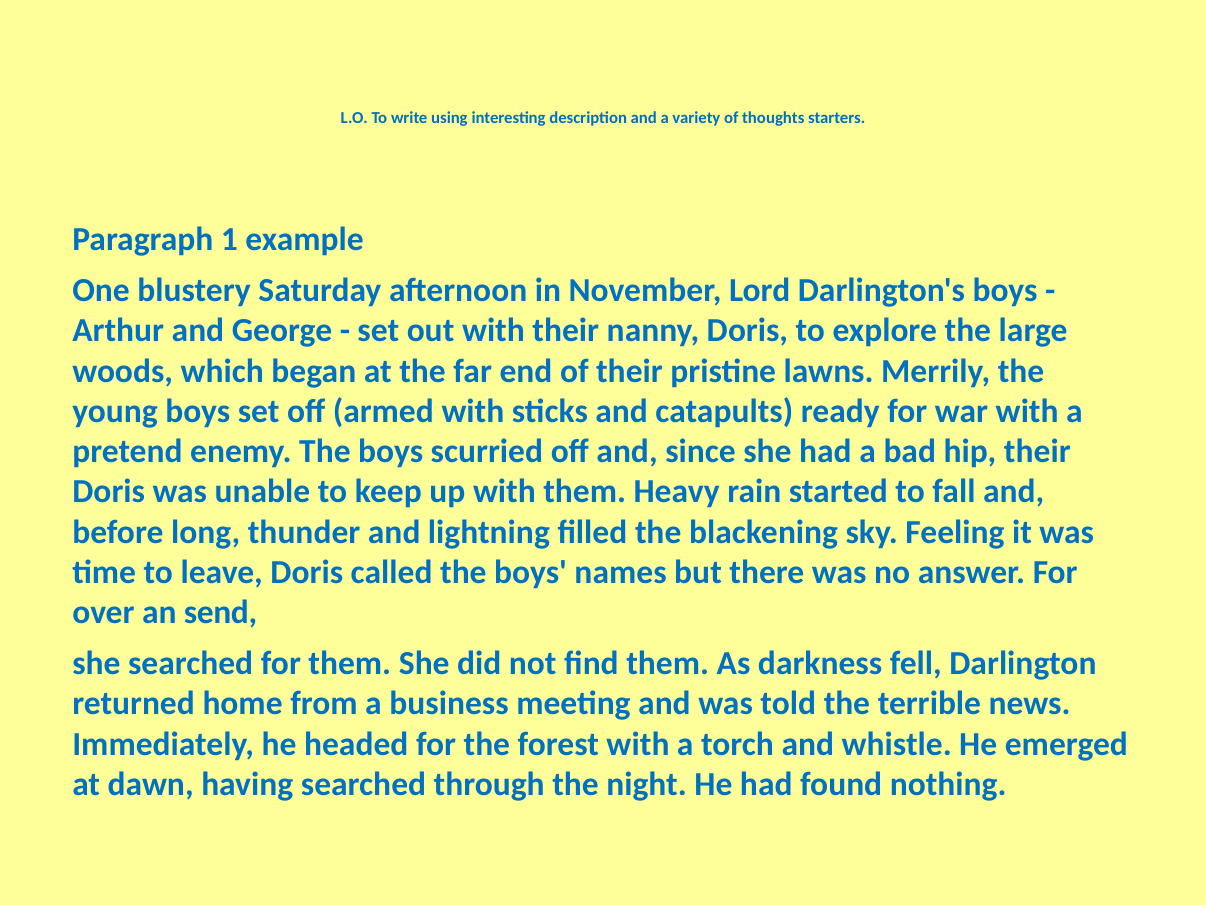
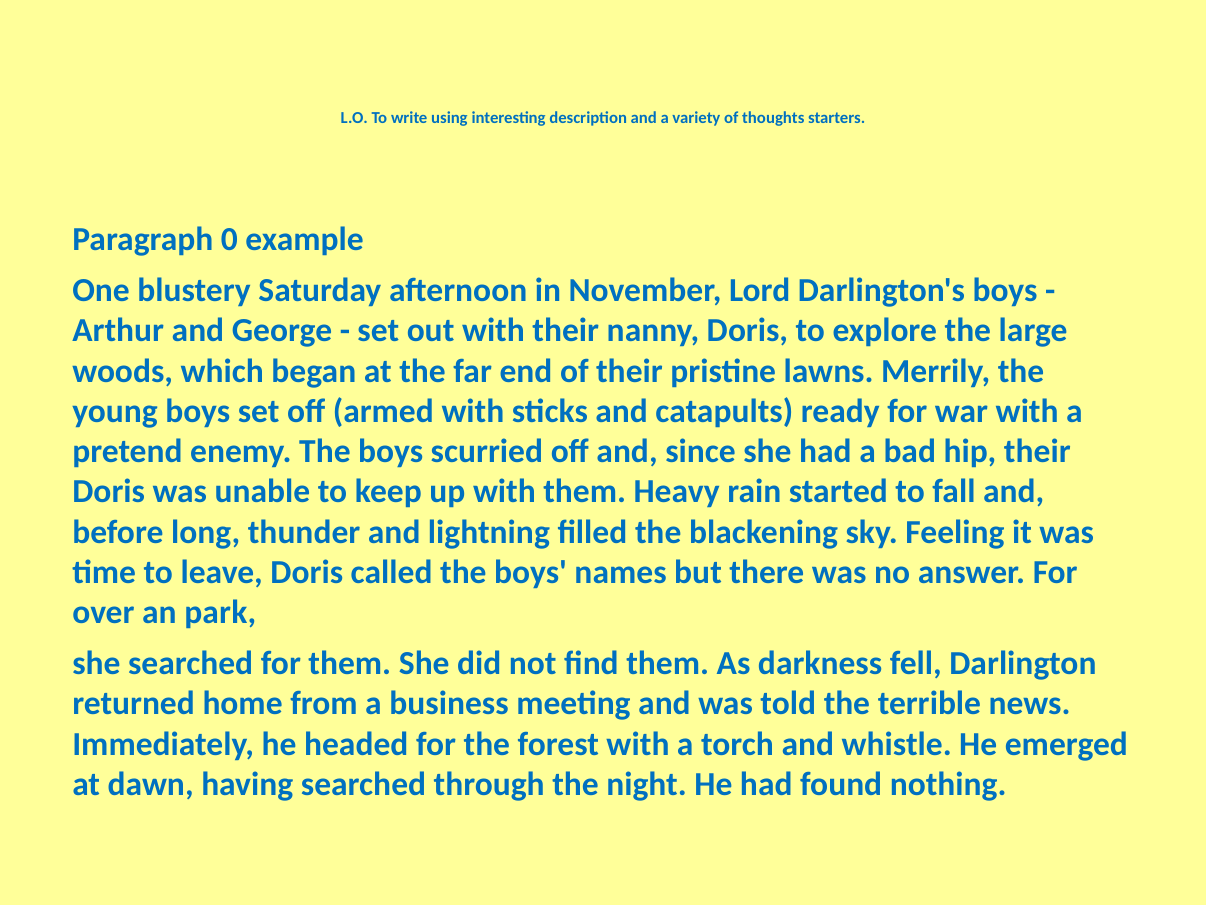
1: 1 -> 0
send: send -> park
